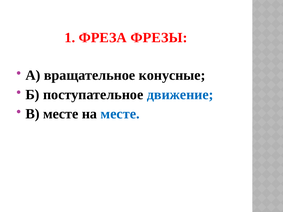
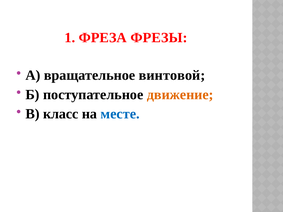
конусные: конусные -> винтовой
движение colour: blue -> orange
В месте: месте -> класс
